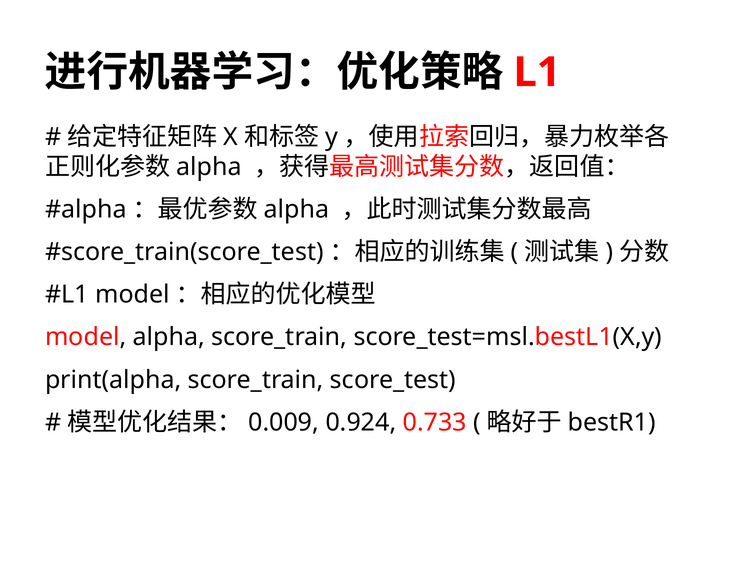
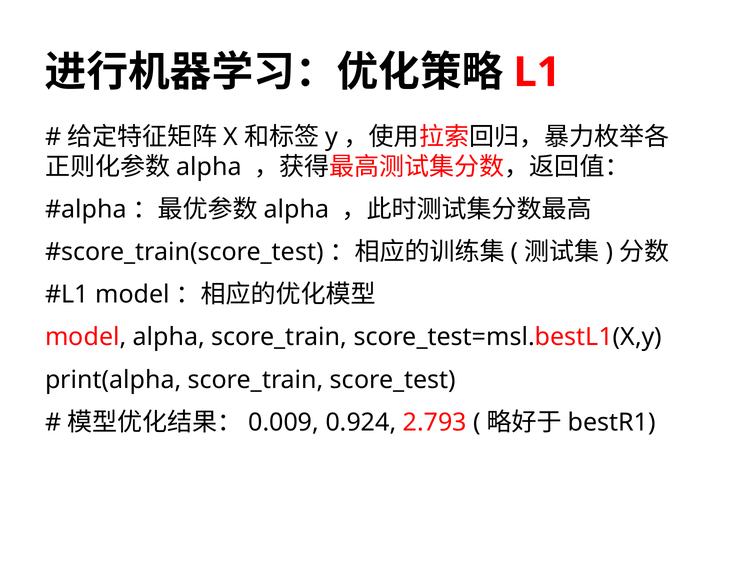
0.733: 0.733 -> 2.793
